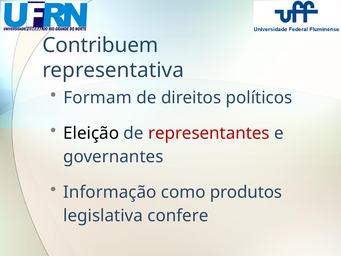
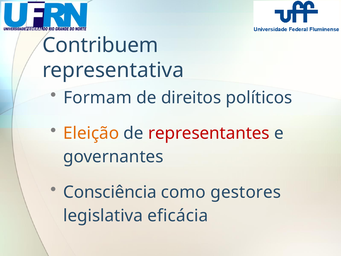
Eleição colour: black -> orange
Informação: Informação -> Consciência
produtos: produtos -> gestores
confere: confere -> eficácia
